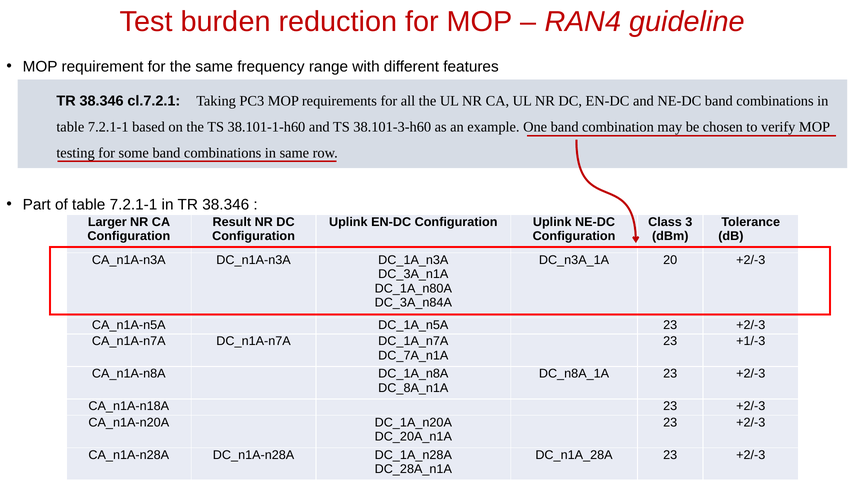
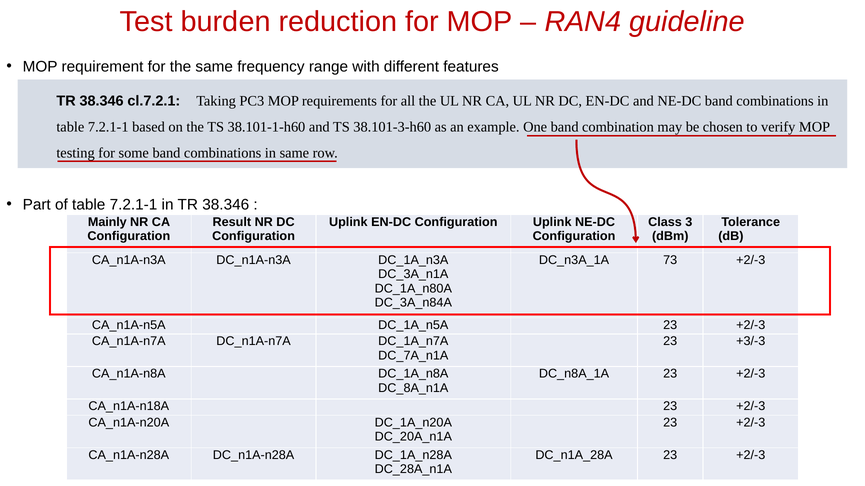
Larger: Larger -> Mainly
20: 20 -> 73
+1/-3: +1/-3 -> +3/-3
